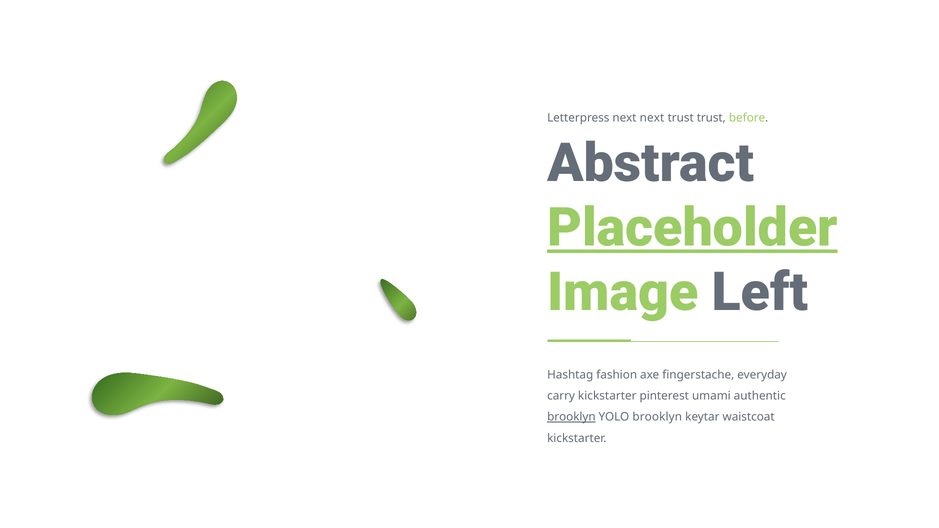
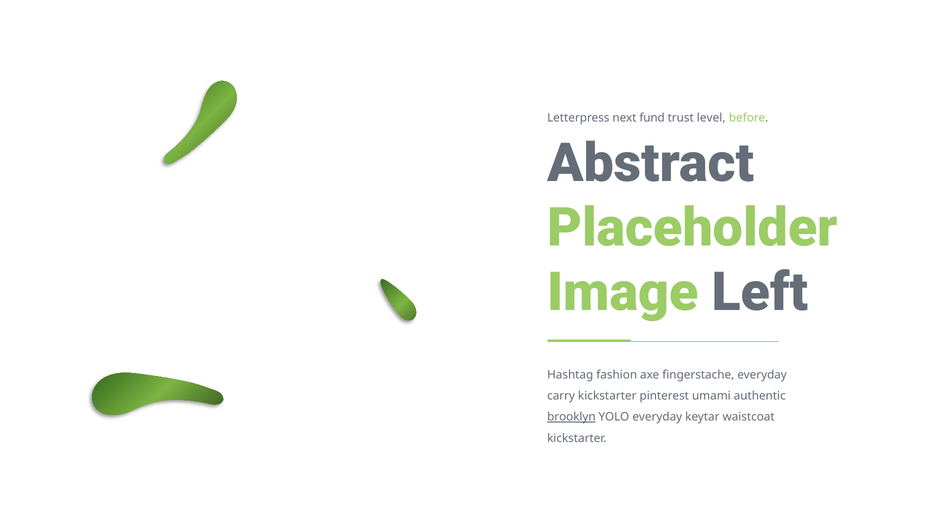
next next: next -> fund
trust trust: trust -> level
Placeholder underline: present -> none
YOLO brooklyn: brooklyn -> everyday
